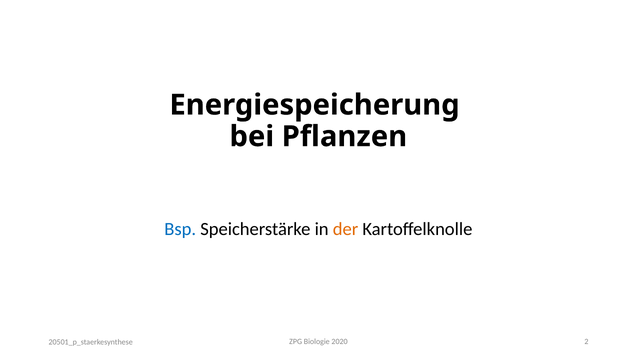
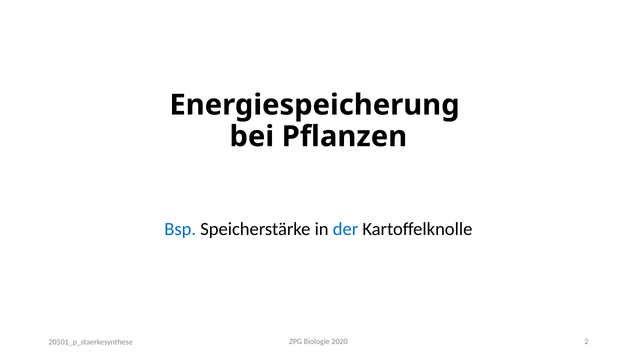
der colour: orange -> blue
